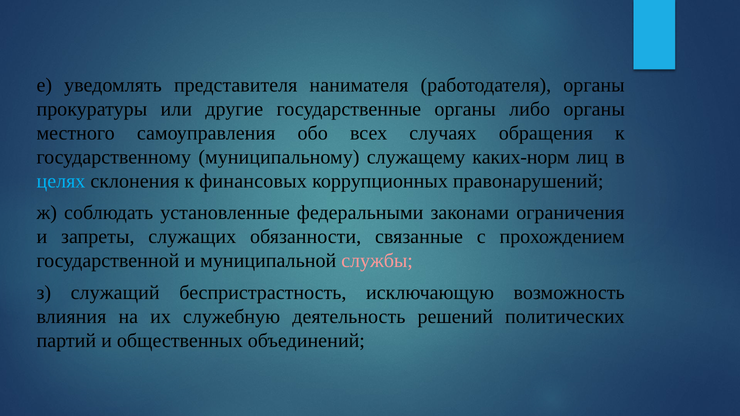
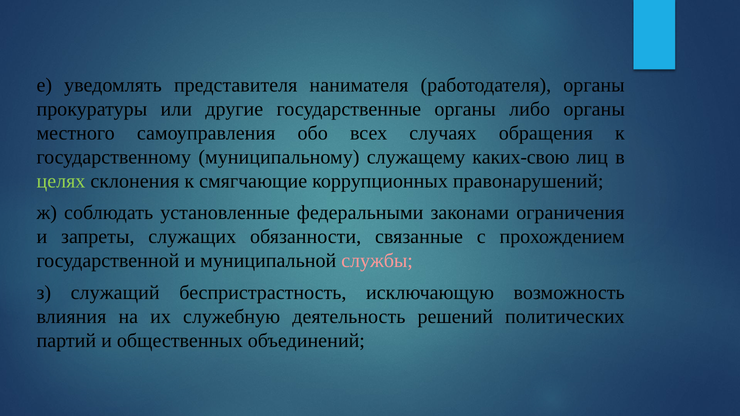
каких-норм: каких-норм -> каких-свою
целях colour: light blue -> light green
финансовых: финансовых -> смягчающие
